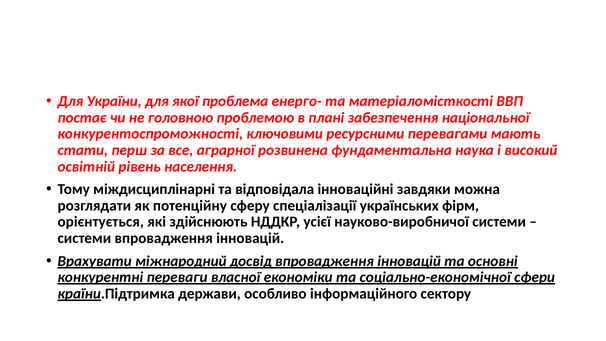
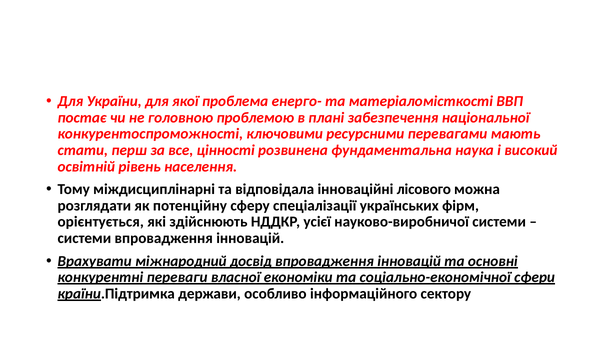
аграрної: аграрної -> цінності
завдяки: завдяки -> лісового
